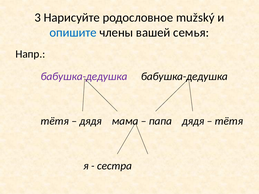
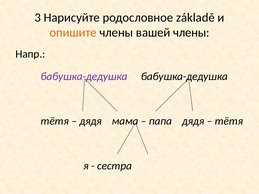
mužský: mužský -> základě
опишите colour: blue -> orange
вашей семья: семья -> члены
